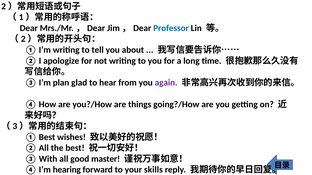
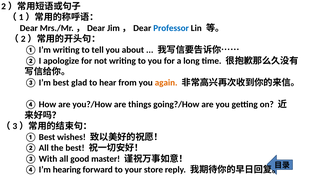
I’m plan: plan -> best
again colour: purple -> orange
skills: skills -> store
